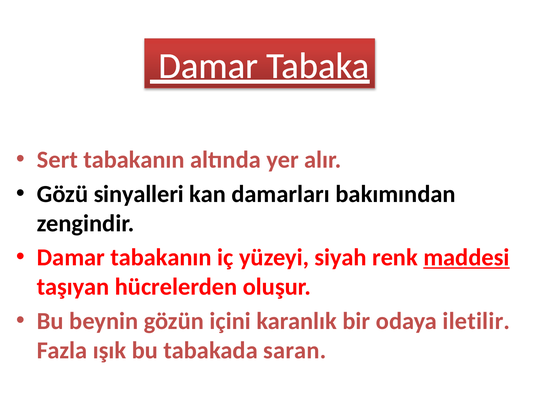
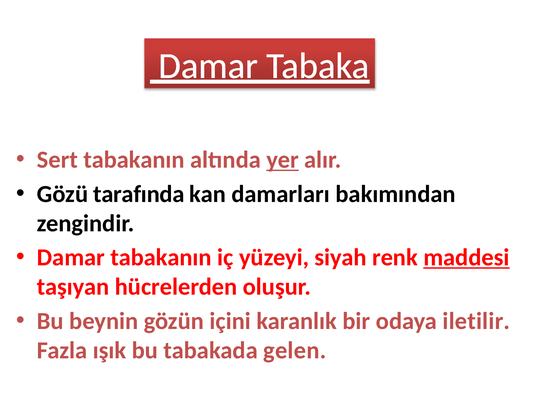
yer underline: none -> present
sinyalleri: sinyalleri -> tarafında
saran: saran -> gelen
